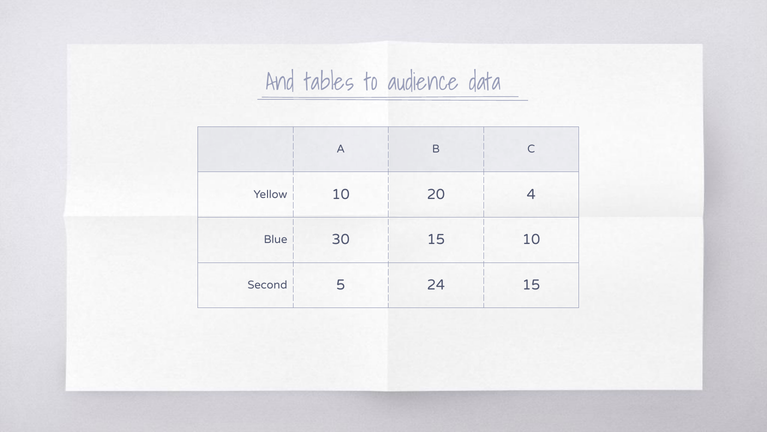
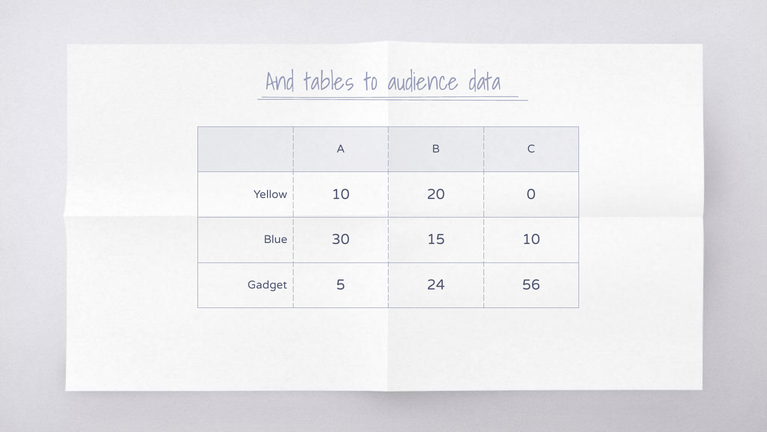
4: 4 -> 0
Second: Second -> Gadget
24 15: 15 -> 56
